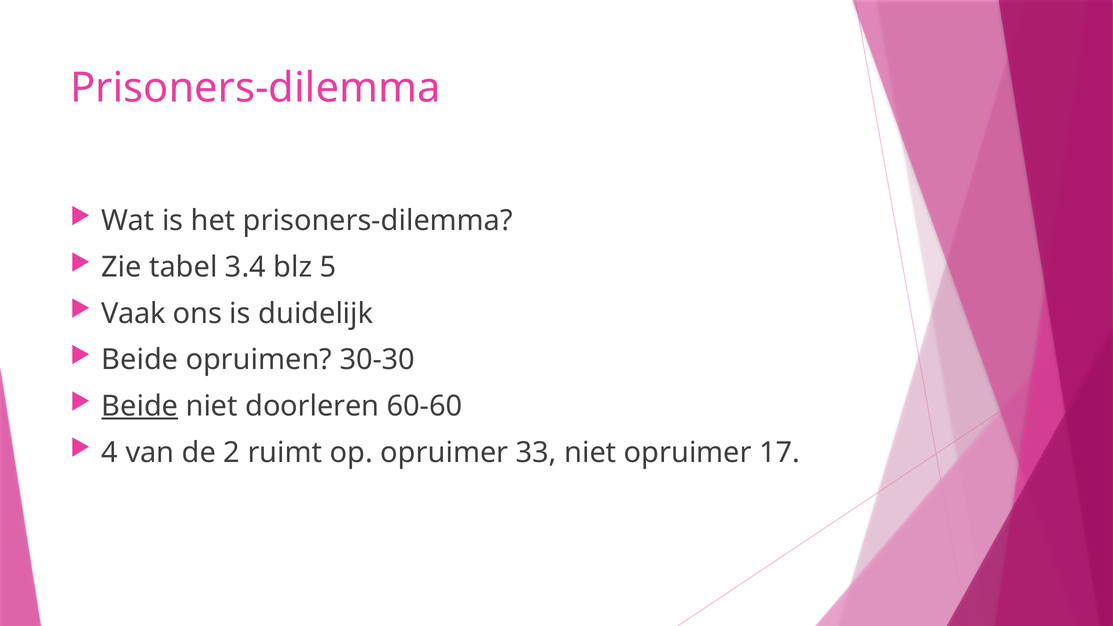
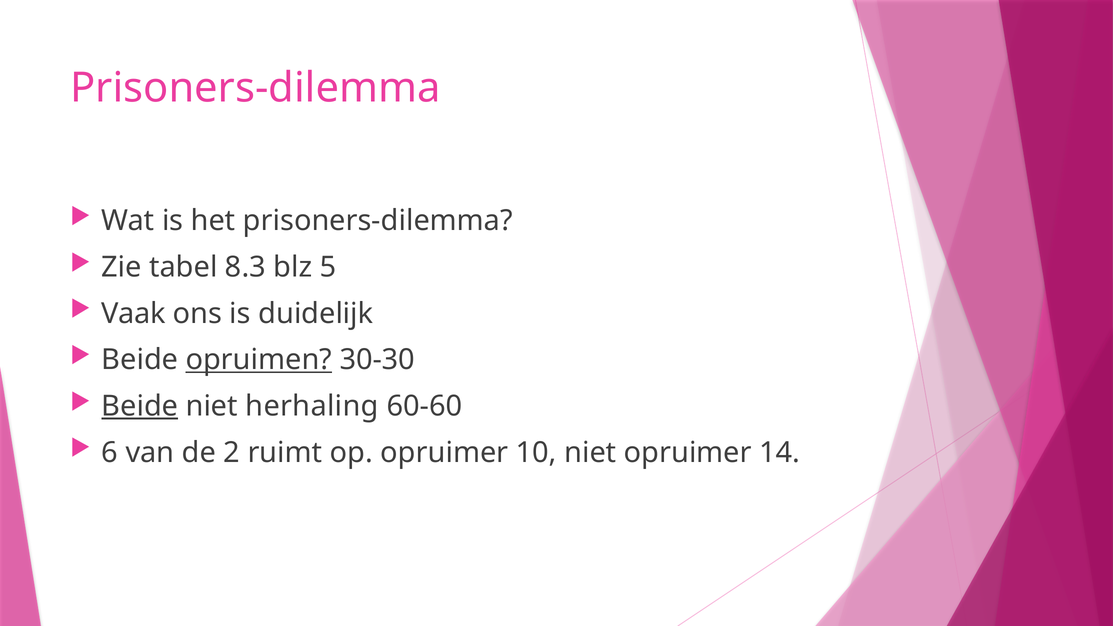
3.4: 3.4 -> 8.3
opruimen underline: none -> present
doorleren: doorleren -> herhaling
4: 4 -> 6
33: 33 -> 10
17: 17 -> 14
